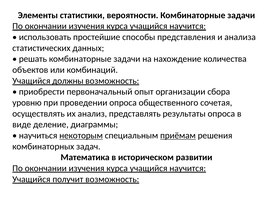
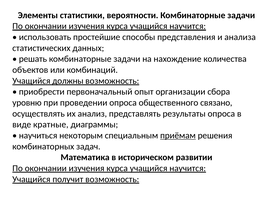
сочетая: сочетая -> связано
деление: деление -> кратные
некоторым underline: present -> none
